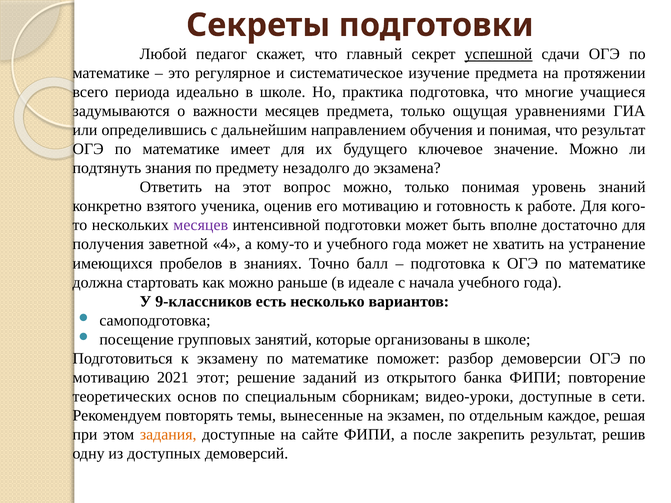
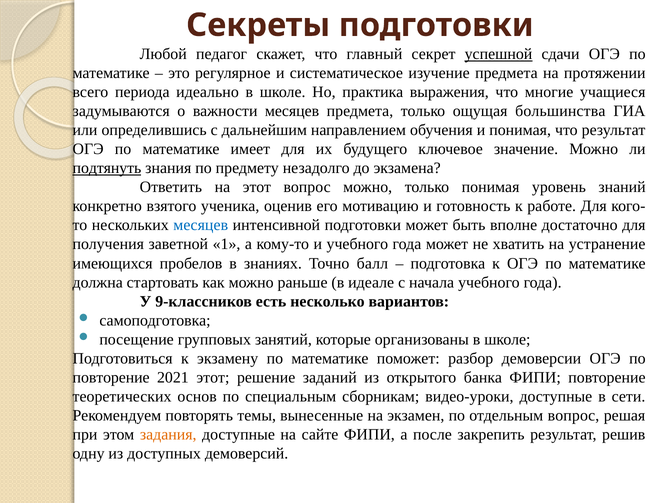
практика подготовка: подготовка -> выражения
уравнениями: уравнениями -> большинства
подтянуть underline: none -> present
месяцев at (201, 225) colour: purple -> blue
4: 4 -> 1
мотивацию at (111, 378): мотивацию -> повторение
отдельным каждое: каждое -> вопрос
